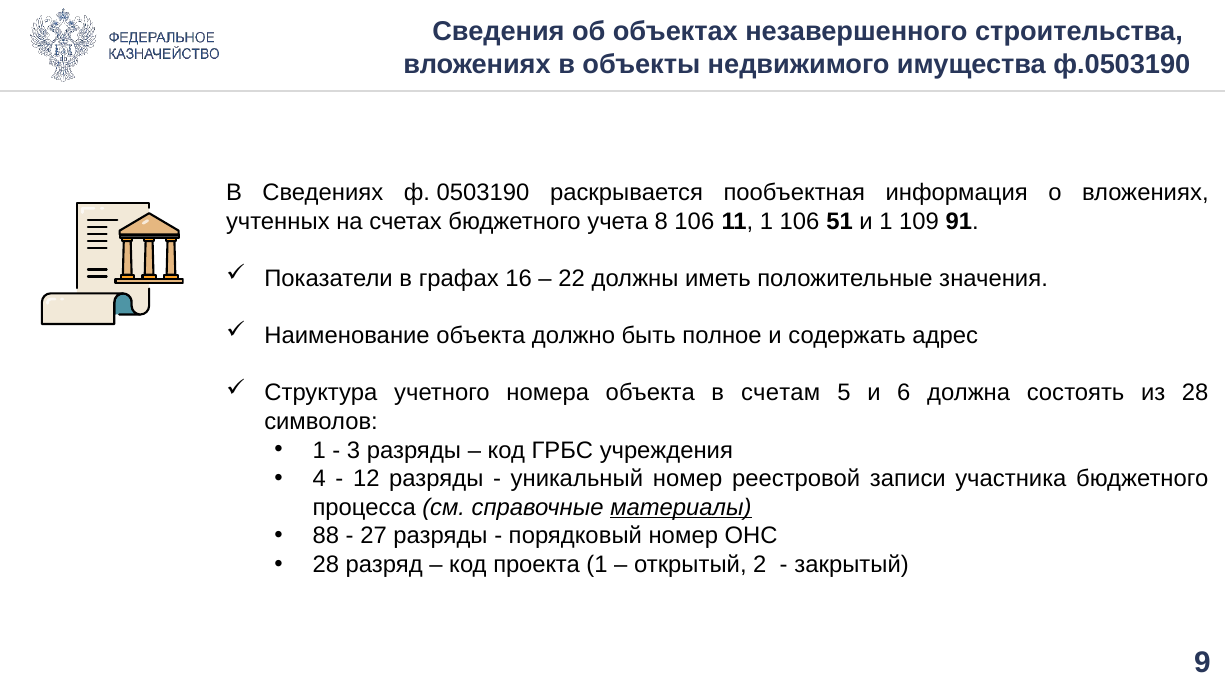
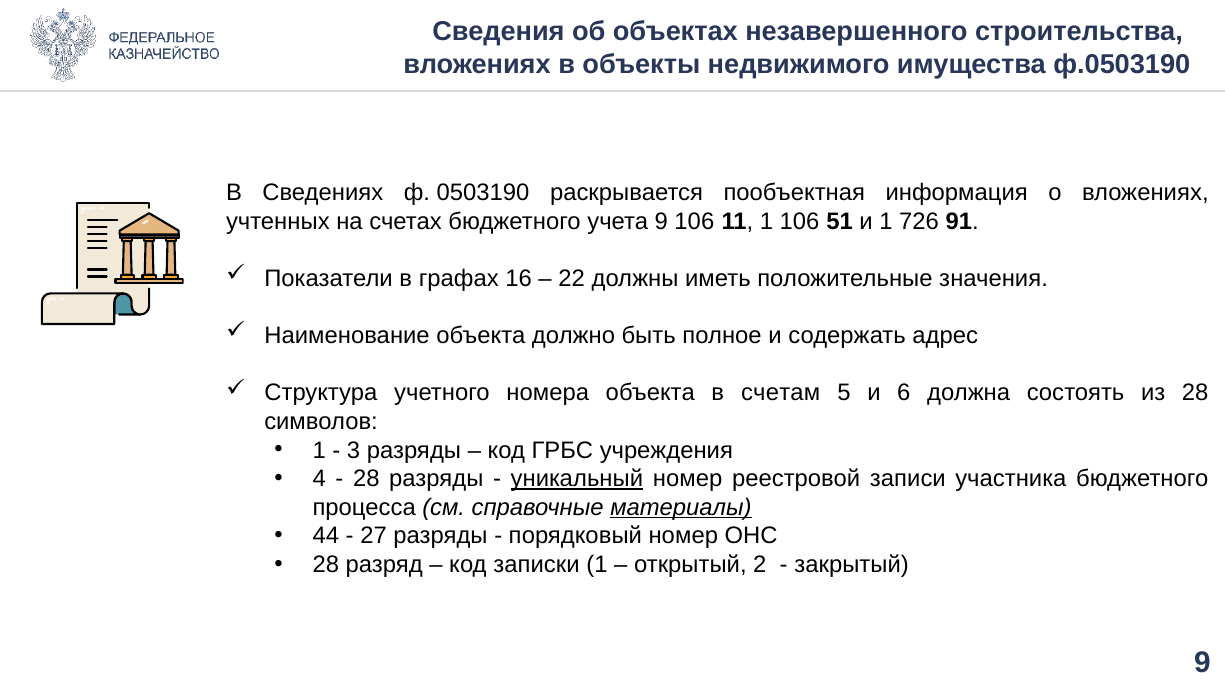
учета 8: 8 -> 9
109: 109 -> 726
12 at (366, 479): 12 -> 28
уникальный underline: none -> present
88: 88 -> 44
проекта: проекта -> записки
